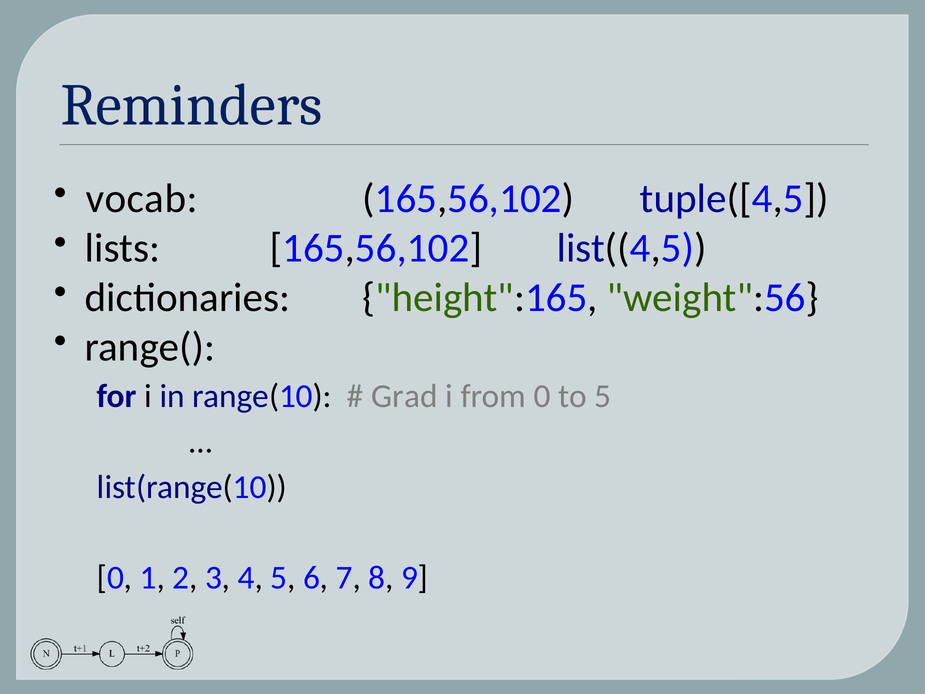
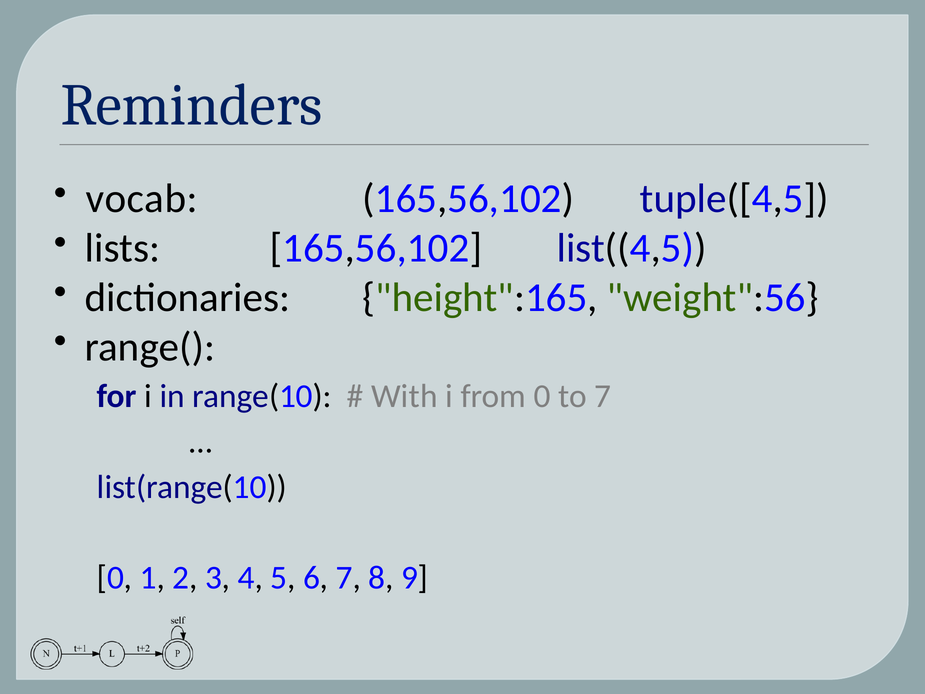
Grad: Grad -> With
to 5: 5 -> 7
